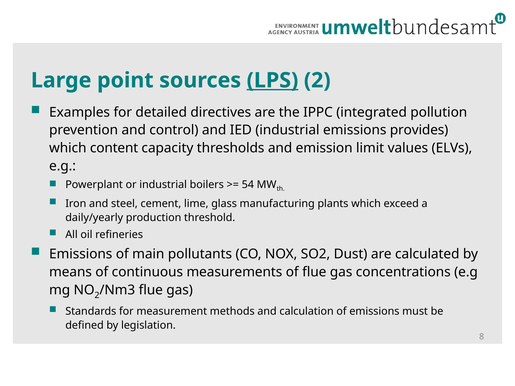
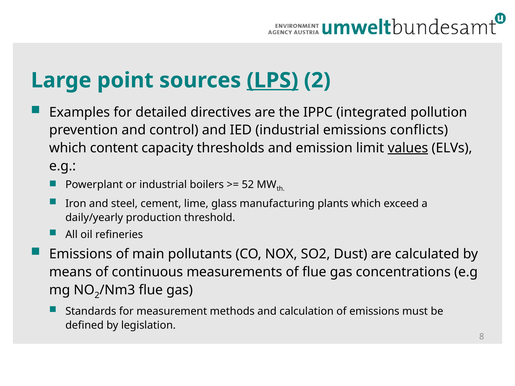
provides: provides -> conflicts
values underline: none -> present
54: 54 -> 52
